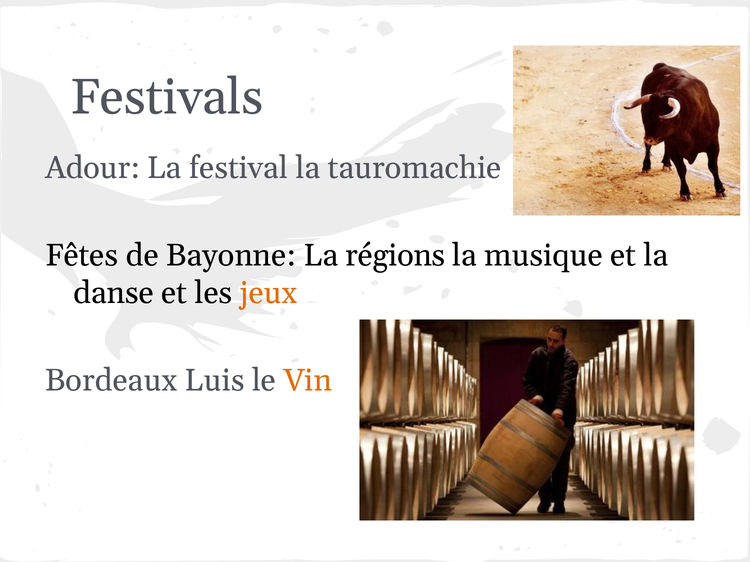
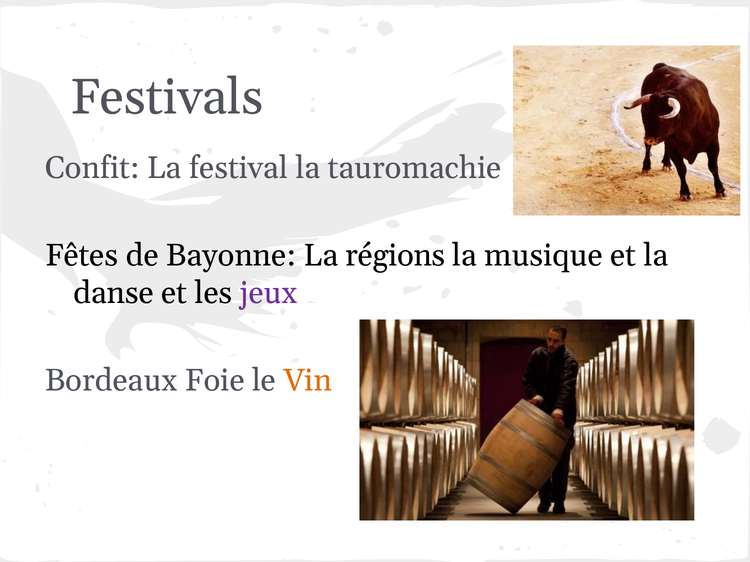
Adour: Adour -> Confit
jeux colour: orange -> purple
Luis: Luis -> Foie
